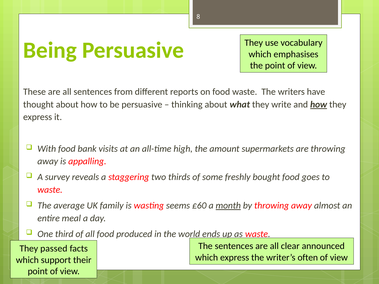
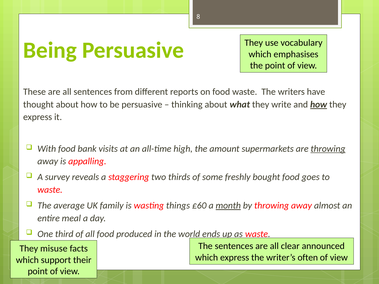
throwing at (328, 149) underline: none -> present
seems: seems -> things
passed: passed -> misuse
